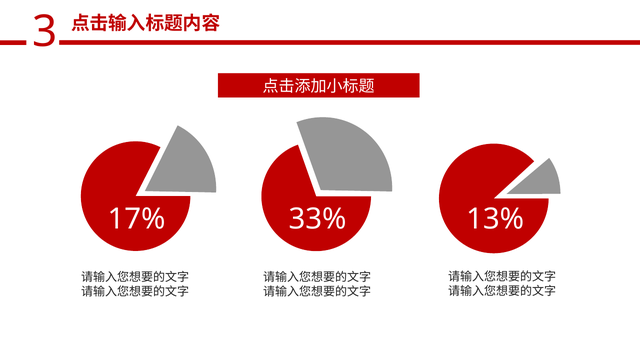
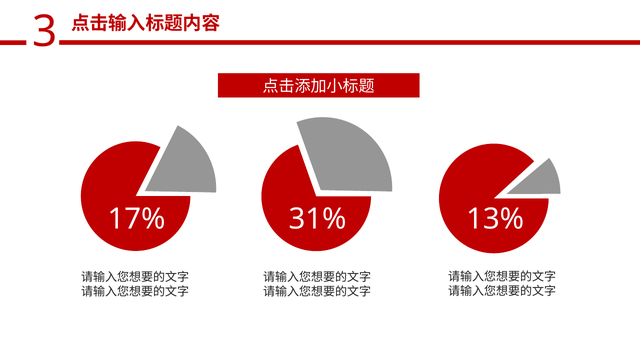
33%: 33% -> 31%
